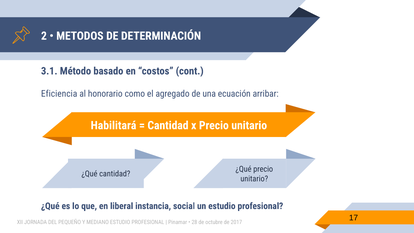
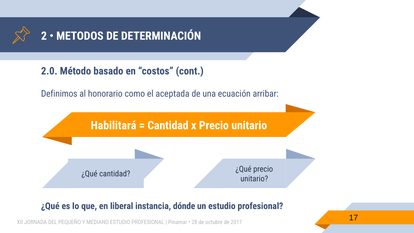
3.1: 3.1 -> 2.0
Eficiencia: Eficiencia -> Definimos
agregado: agregado -> aceptada
social: social -> dónde
